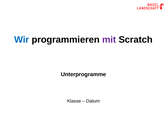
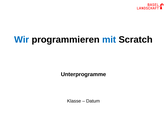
mit colour: purple -> blue
